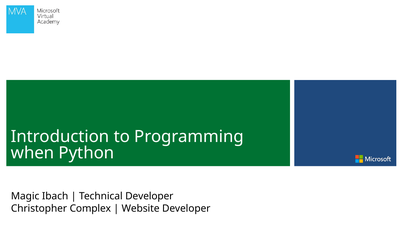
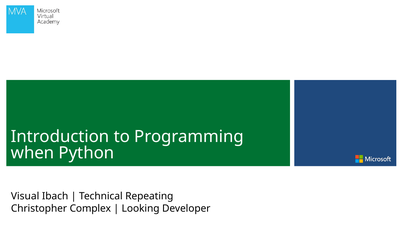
Magic: Magic -> Visual
Technical Developer: Developer -> Repeating
Website: Website -> Looking
